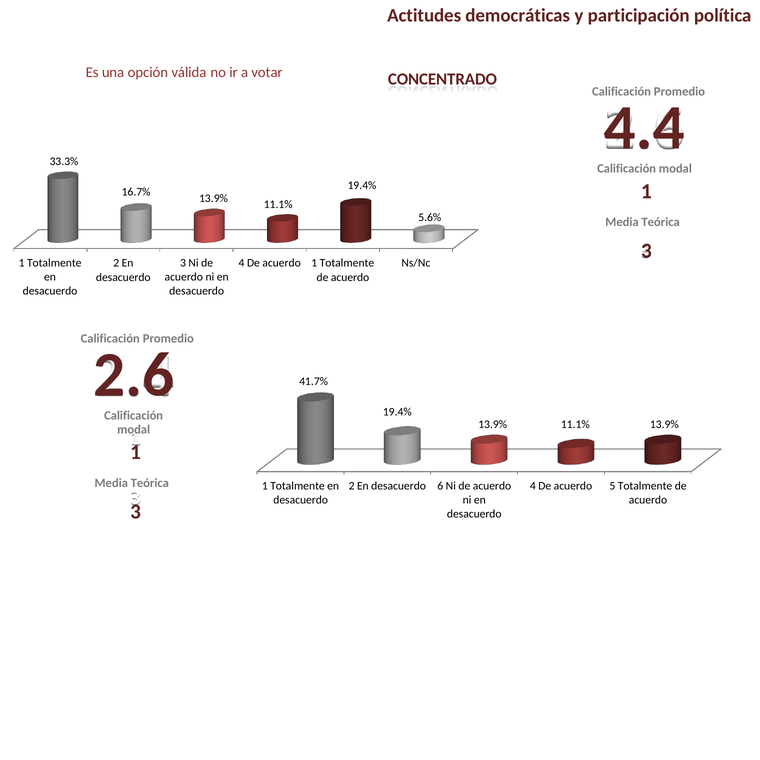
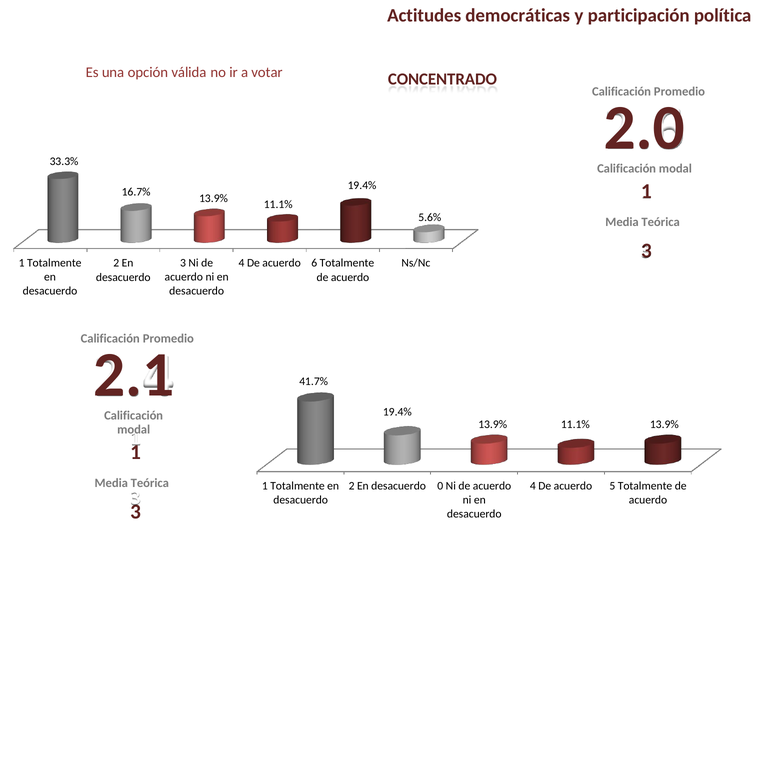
4.4: 4.4 -> 2.0
acuerdo 1: 1 -> 6
2.6: 2.6 -> 2.1
6: 6 -> 0
